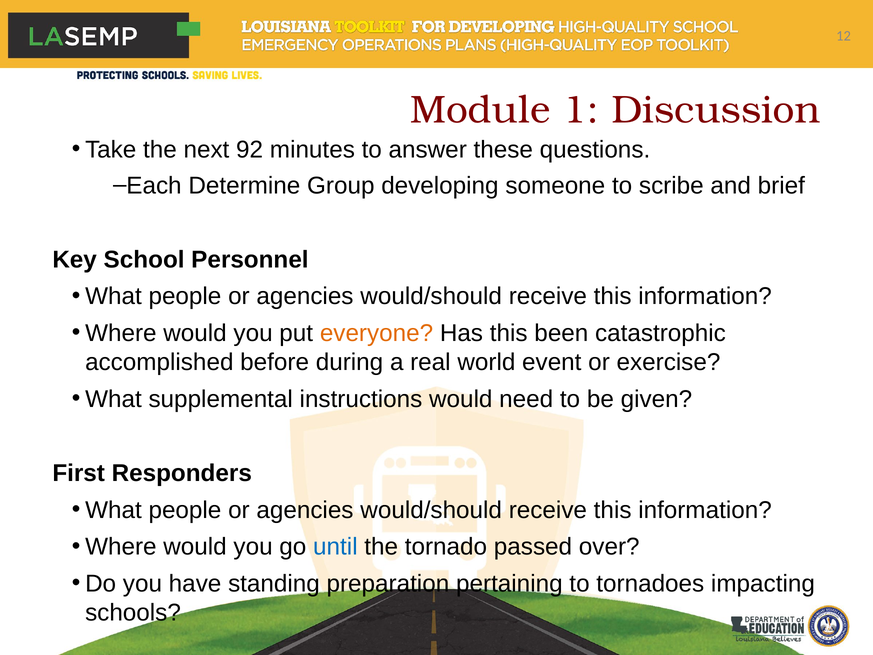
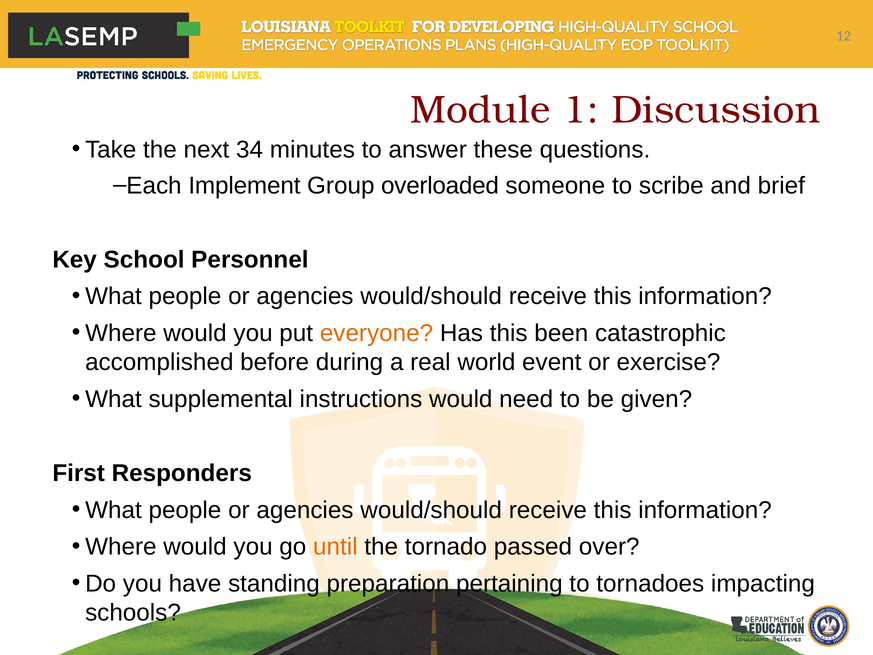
92: 92 -> 34
Determine: Determine -> Implement
developing: developing -> overloaded
until colour: blue -> orange
